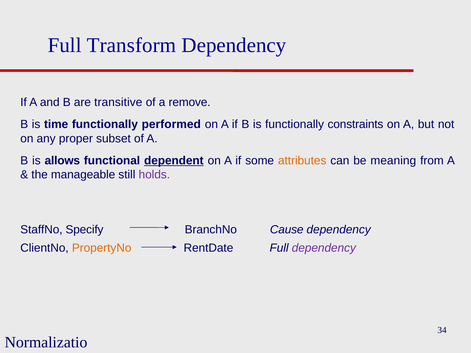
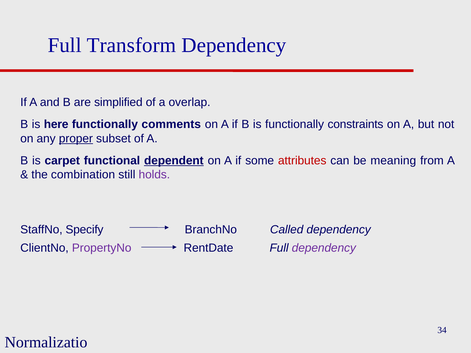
transitive: transitive -> simplified
remove: remove -> overlap
time: time -> here
performed: performed -> comments
proper underline: none -> present
allows: allows -> carpet
attributes colour: orange -> red
manageable: manageable -> combination
Cause: Cause -> Called
PropertyNo colour: orange -> purple
